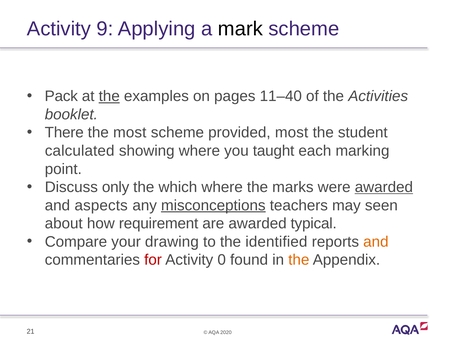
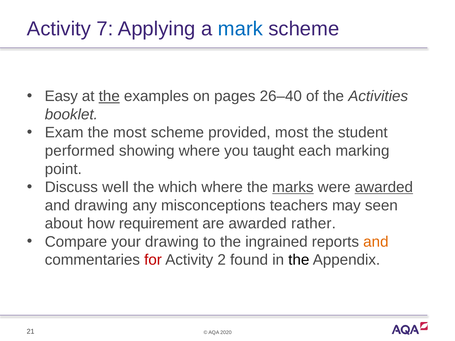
9: 9 -> 7
mark colour: black -> blue
Pack: Pack -> Easy
11–40: 11–40 -> 26–40
There: There -> Exam
calculated: calculated -> performed
only: only -> well
marks underline: none -> present
and aspects: aspects -> drawing
misconceptions underline: present -> none
typical: typical -> rather
identified: identified -> ingrained
0: 0 -> 2
the at (299, 260) colour: orange -> black
